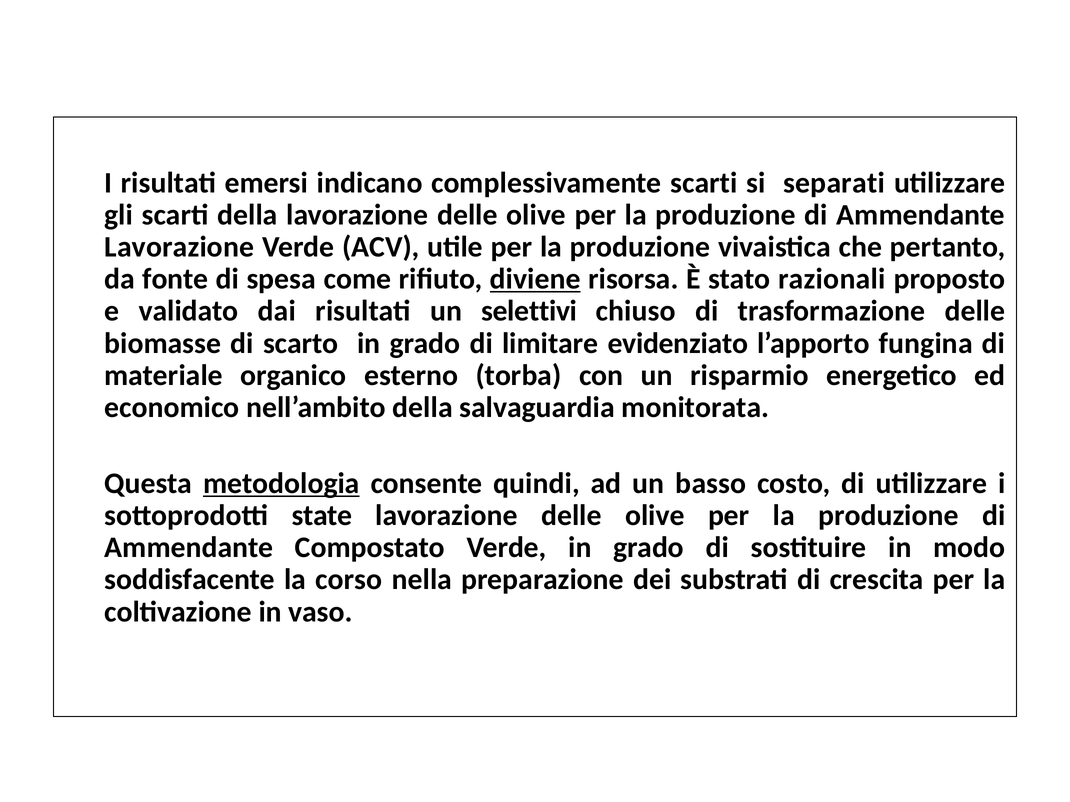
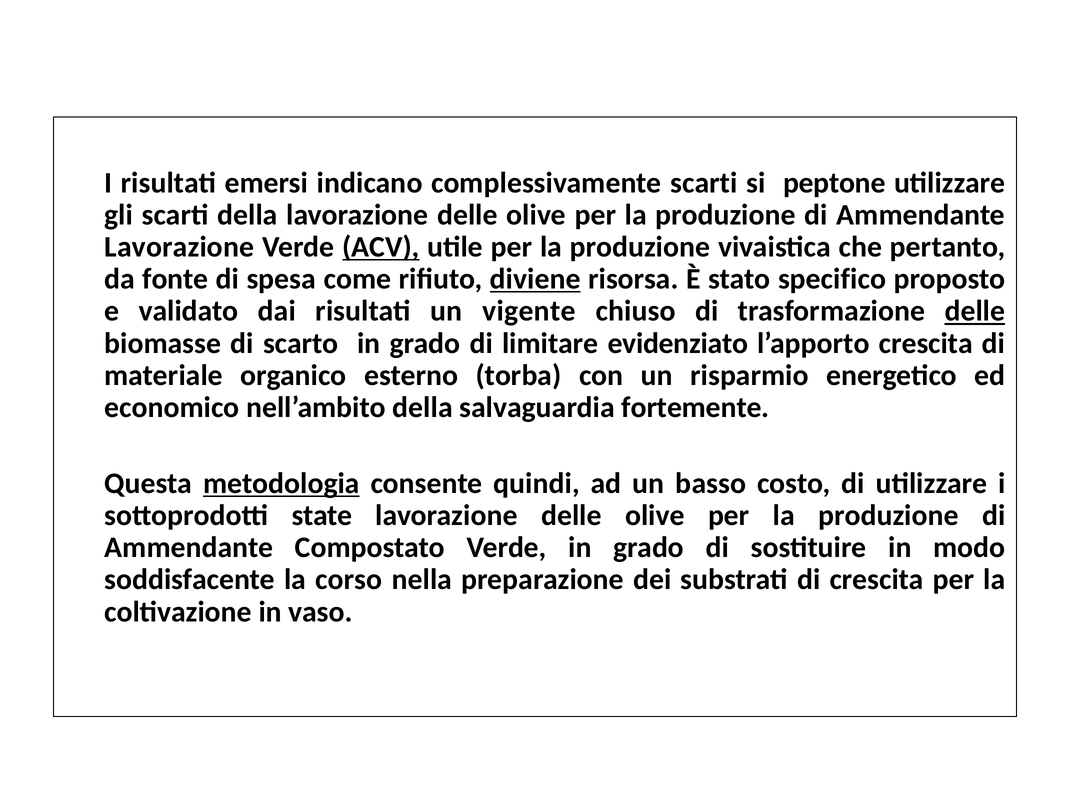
separati: separati -> peptone
ACV underline: none -> present
razionali: razionali -> specifico
selettivi: selettivi -> vigente
delle at (975, 311) underline: none -> present
l’apporto fungina: fungina -> crescita
monitorata: monitorata -> fortemente
